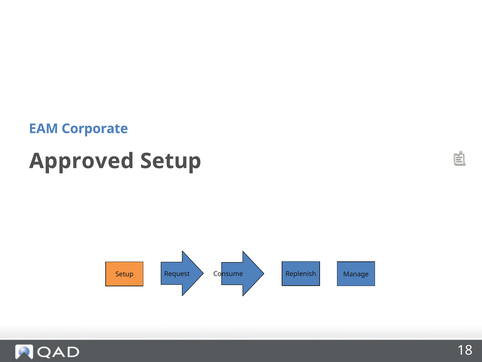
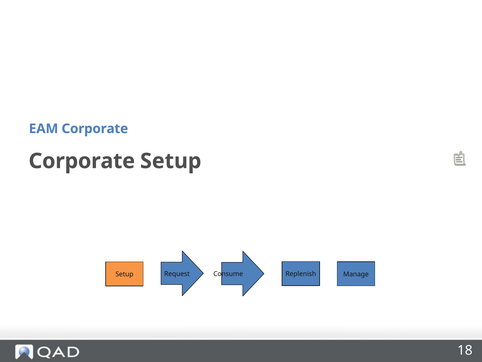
Approved at (82, 161): Approved -> Corporate
